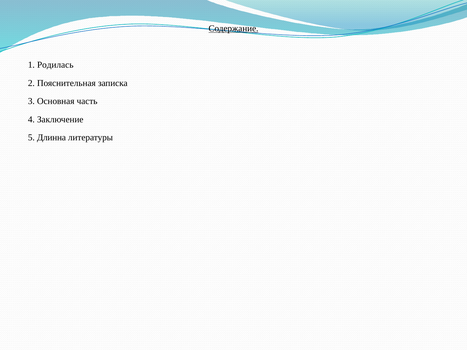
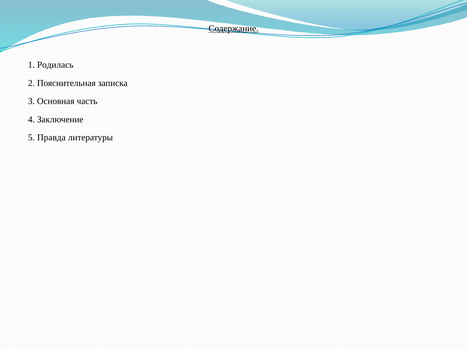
Длинна: Длинна -> Правда
